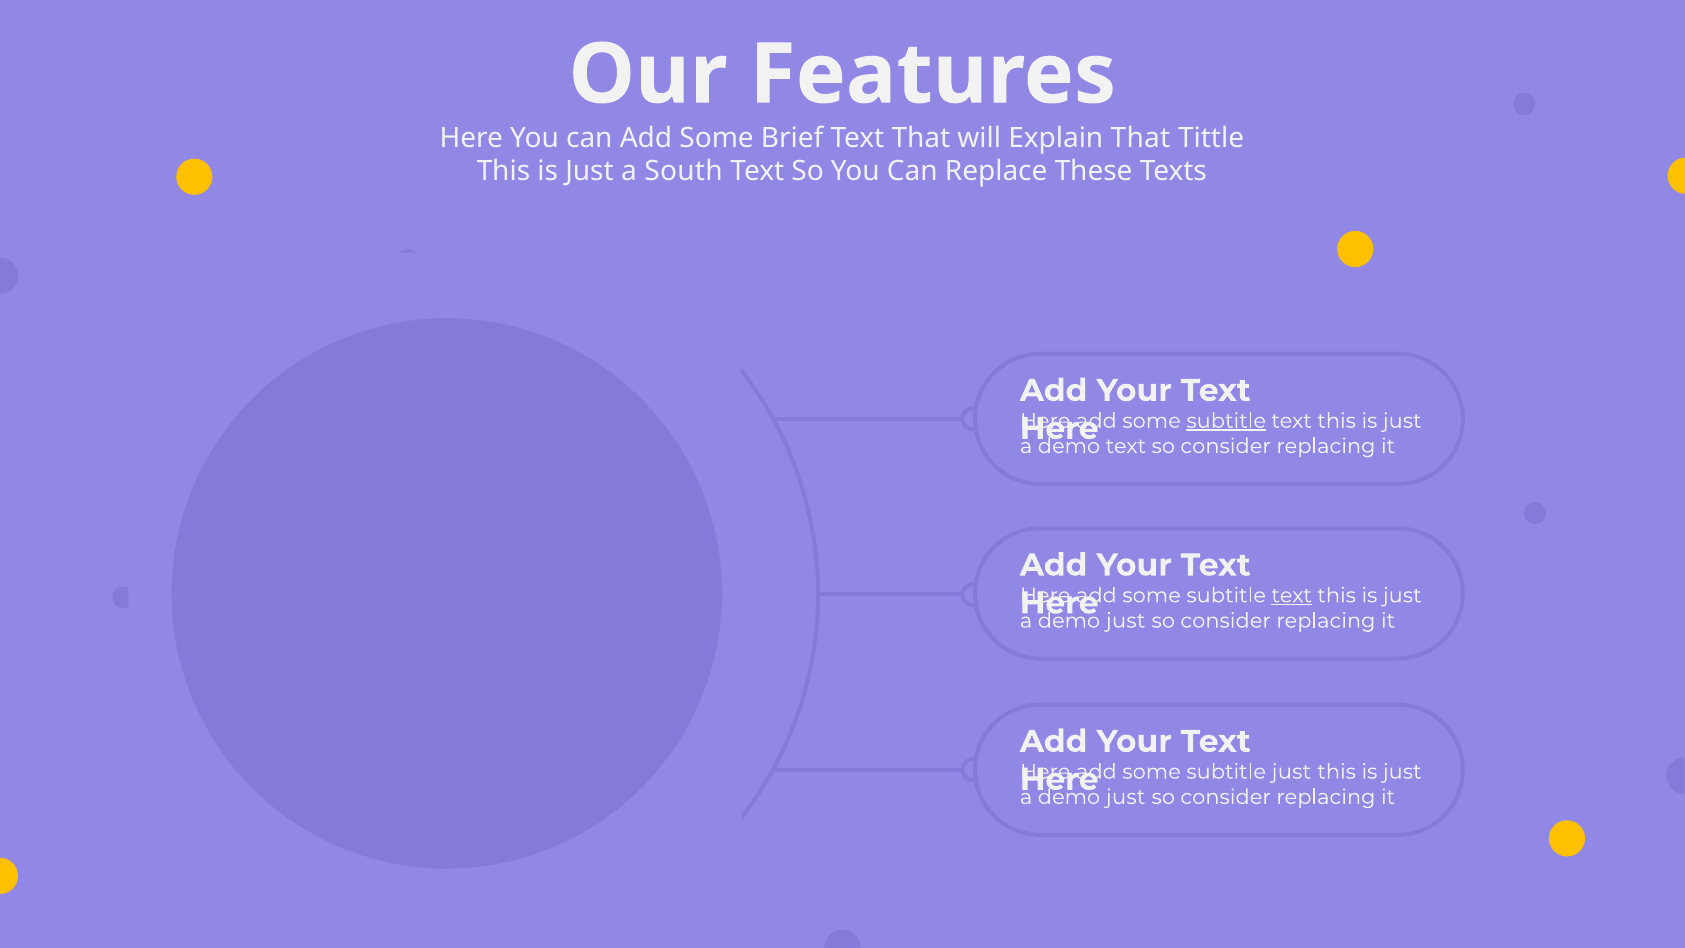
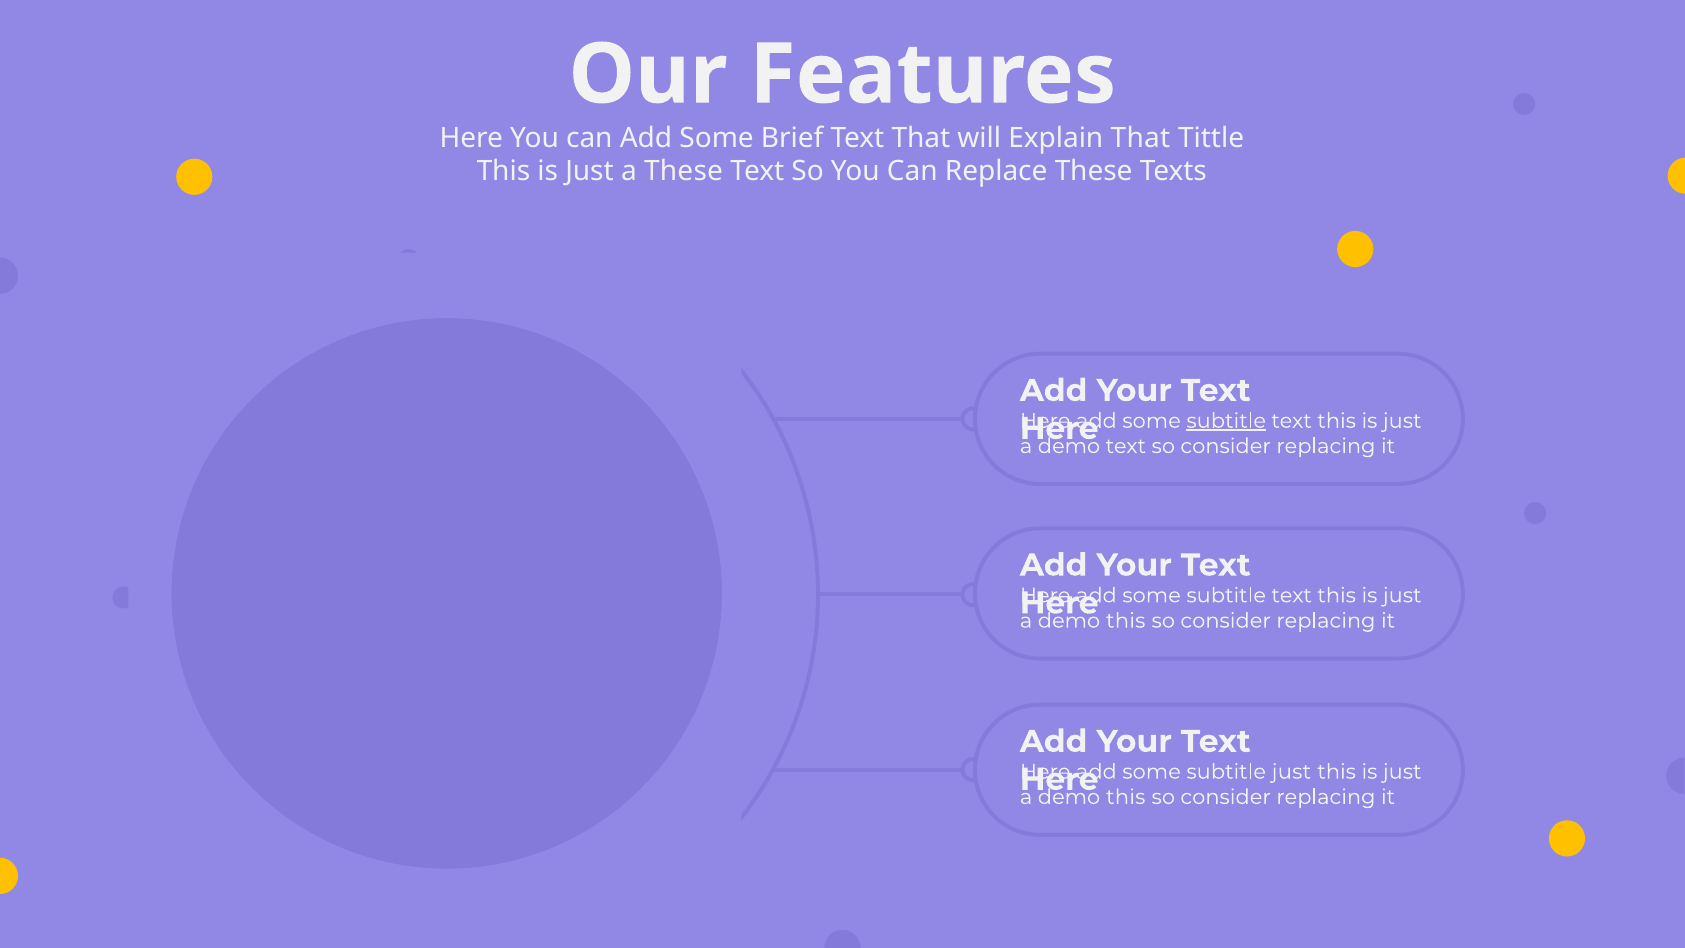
a South: South -> These
text at (1292, 595) underline: present -> none
just at (1126, 621): just -> this
just at (1126, 797): just -> this
